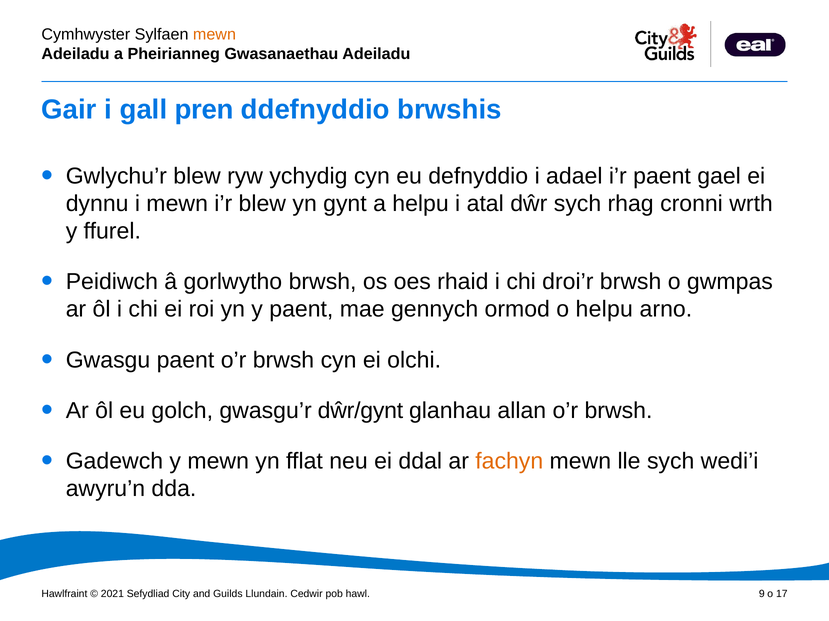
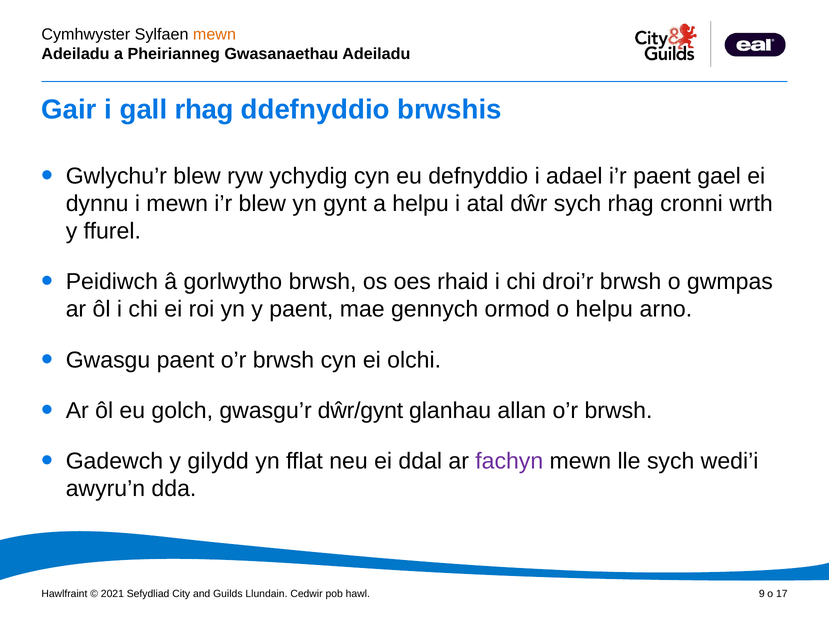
gall pren: pren -> rhag
y mewn: mewn -> gilydd
fachyn colour: orange -> purple
